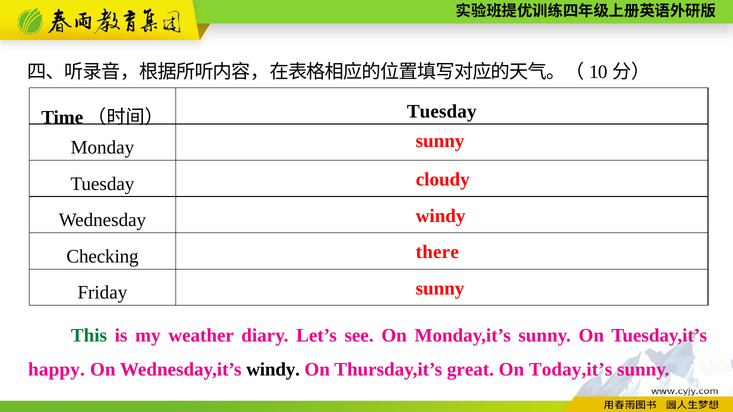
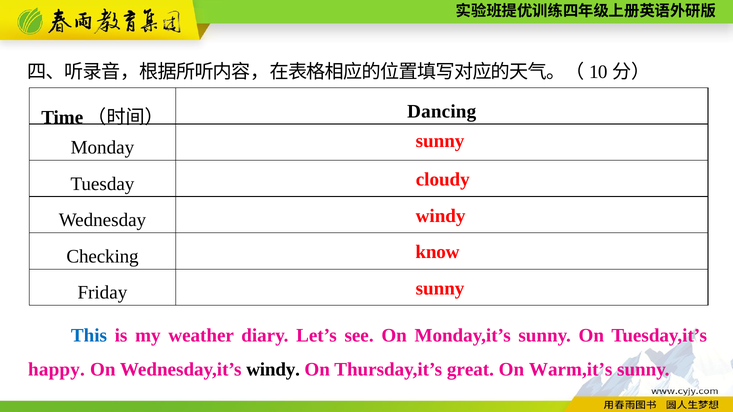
Tuesday at (442, 111): Tuesday -> Dancing
there: there -> know
This colour: green -> blue
Today,it’s: Today,it’s -> Warm,it’s
